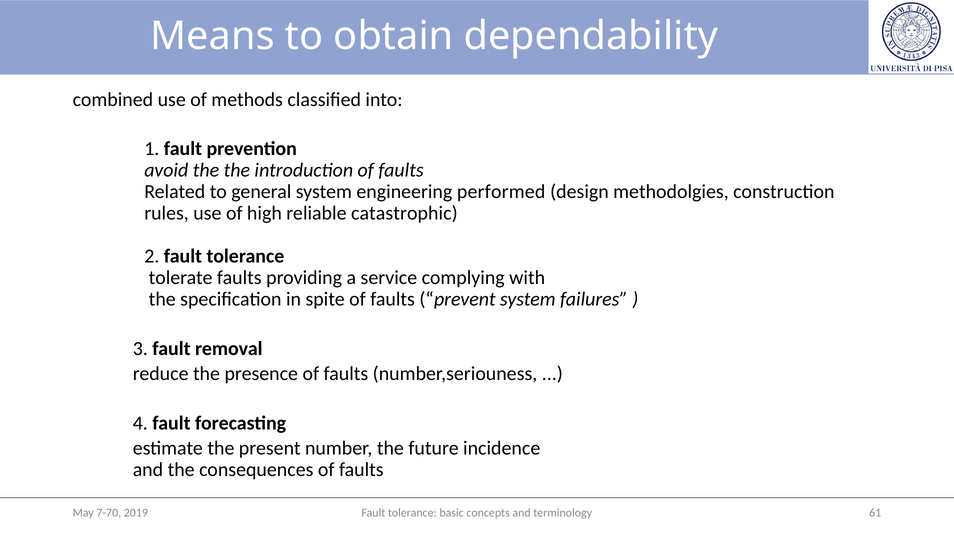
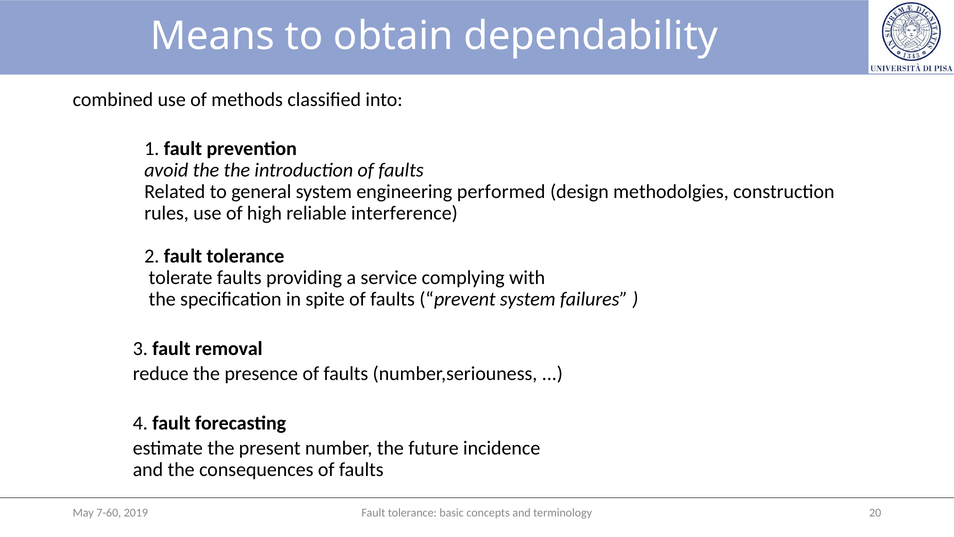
catastrophic: catastrophic -> interference
61: 61 -> 20
7-70: 7-70 -> 7-60
